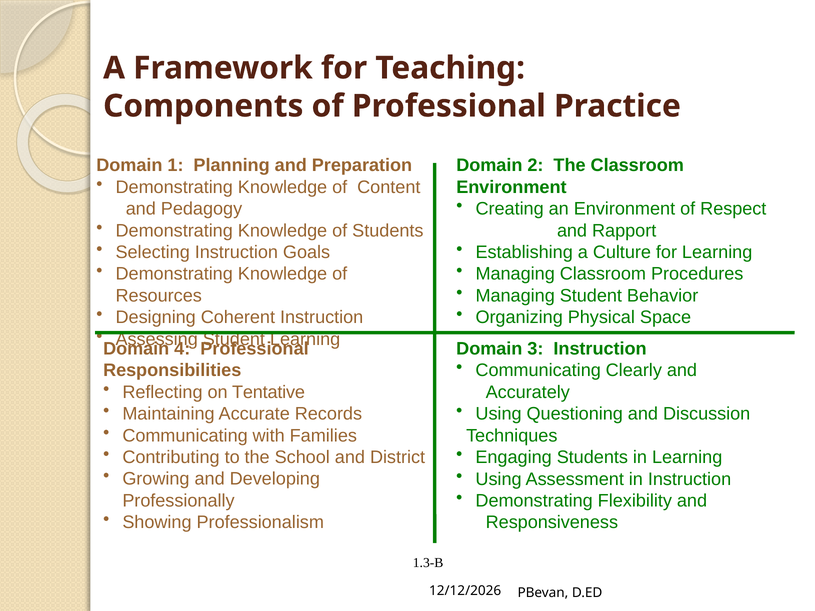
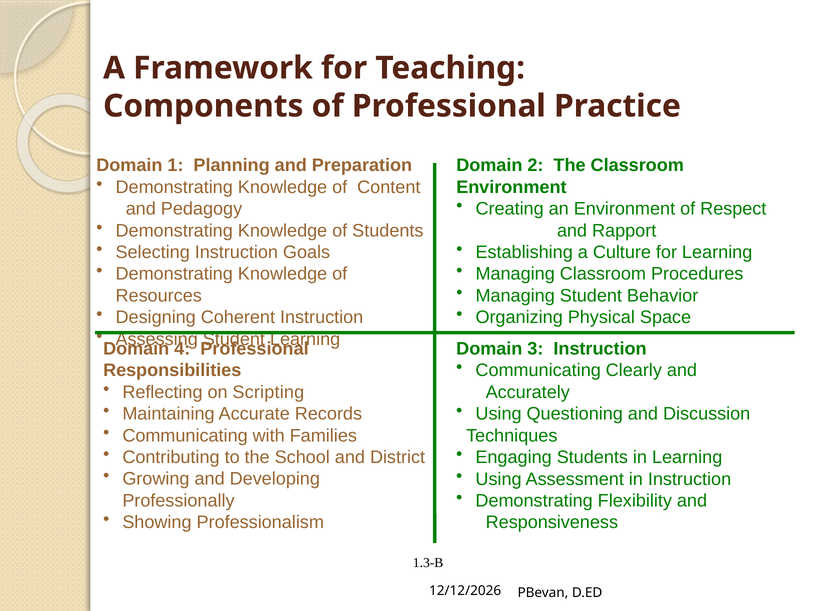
Tentative: Tentative -> Scripting
